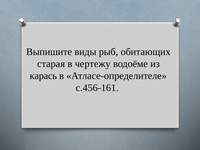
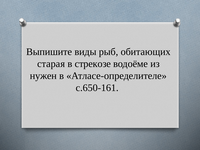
чертежу: чертежу -> стрекозе
карась: карась -> нужен
с.456-161: с.456-161 -> с.650-161
